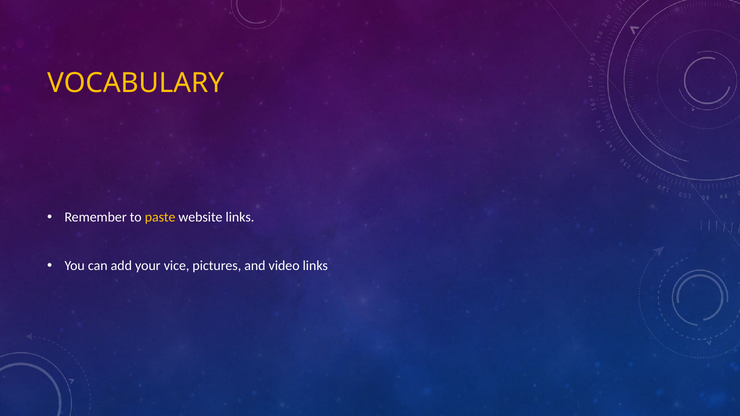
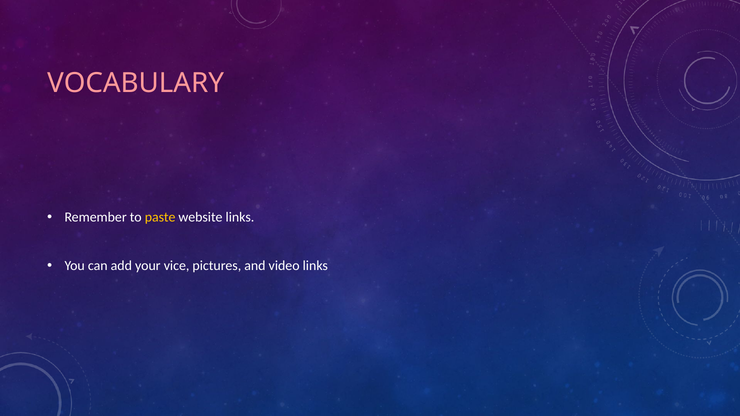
VOCABULARY colour: yellow -> pink
